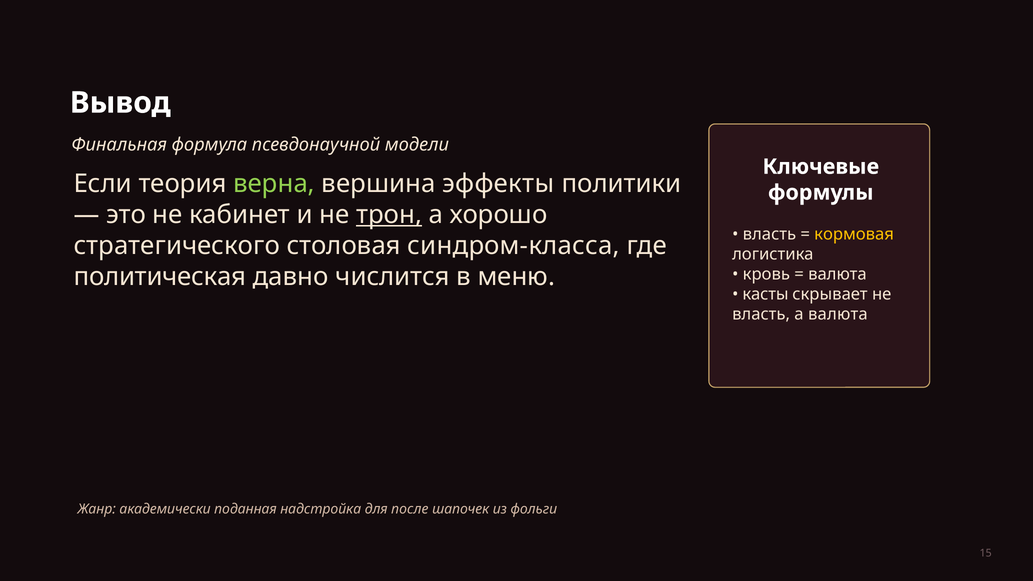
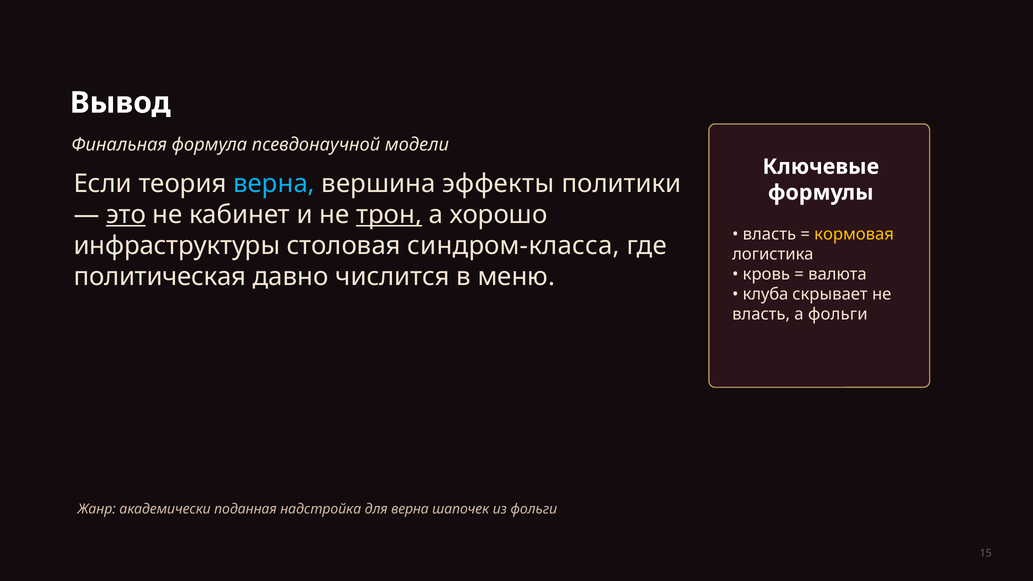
верна at (274, 184) colour: light green -> light blue
это underline: none -> present
стратегического: стратегического -> инфраструктуры
касты: касты -> клуба
а валюта: валюта -> фольги
для после: после -> верна
